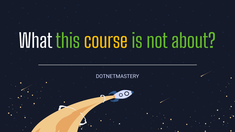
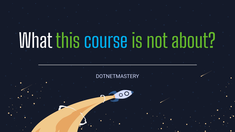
course colour: yellow -> light blue
